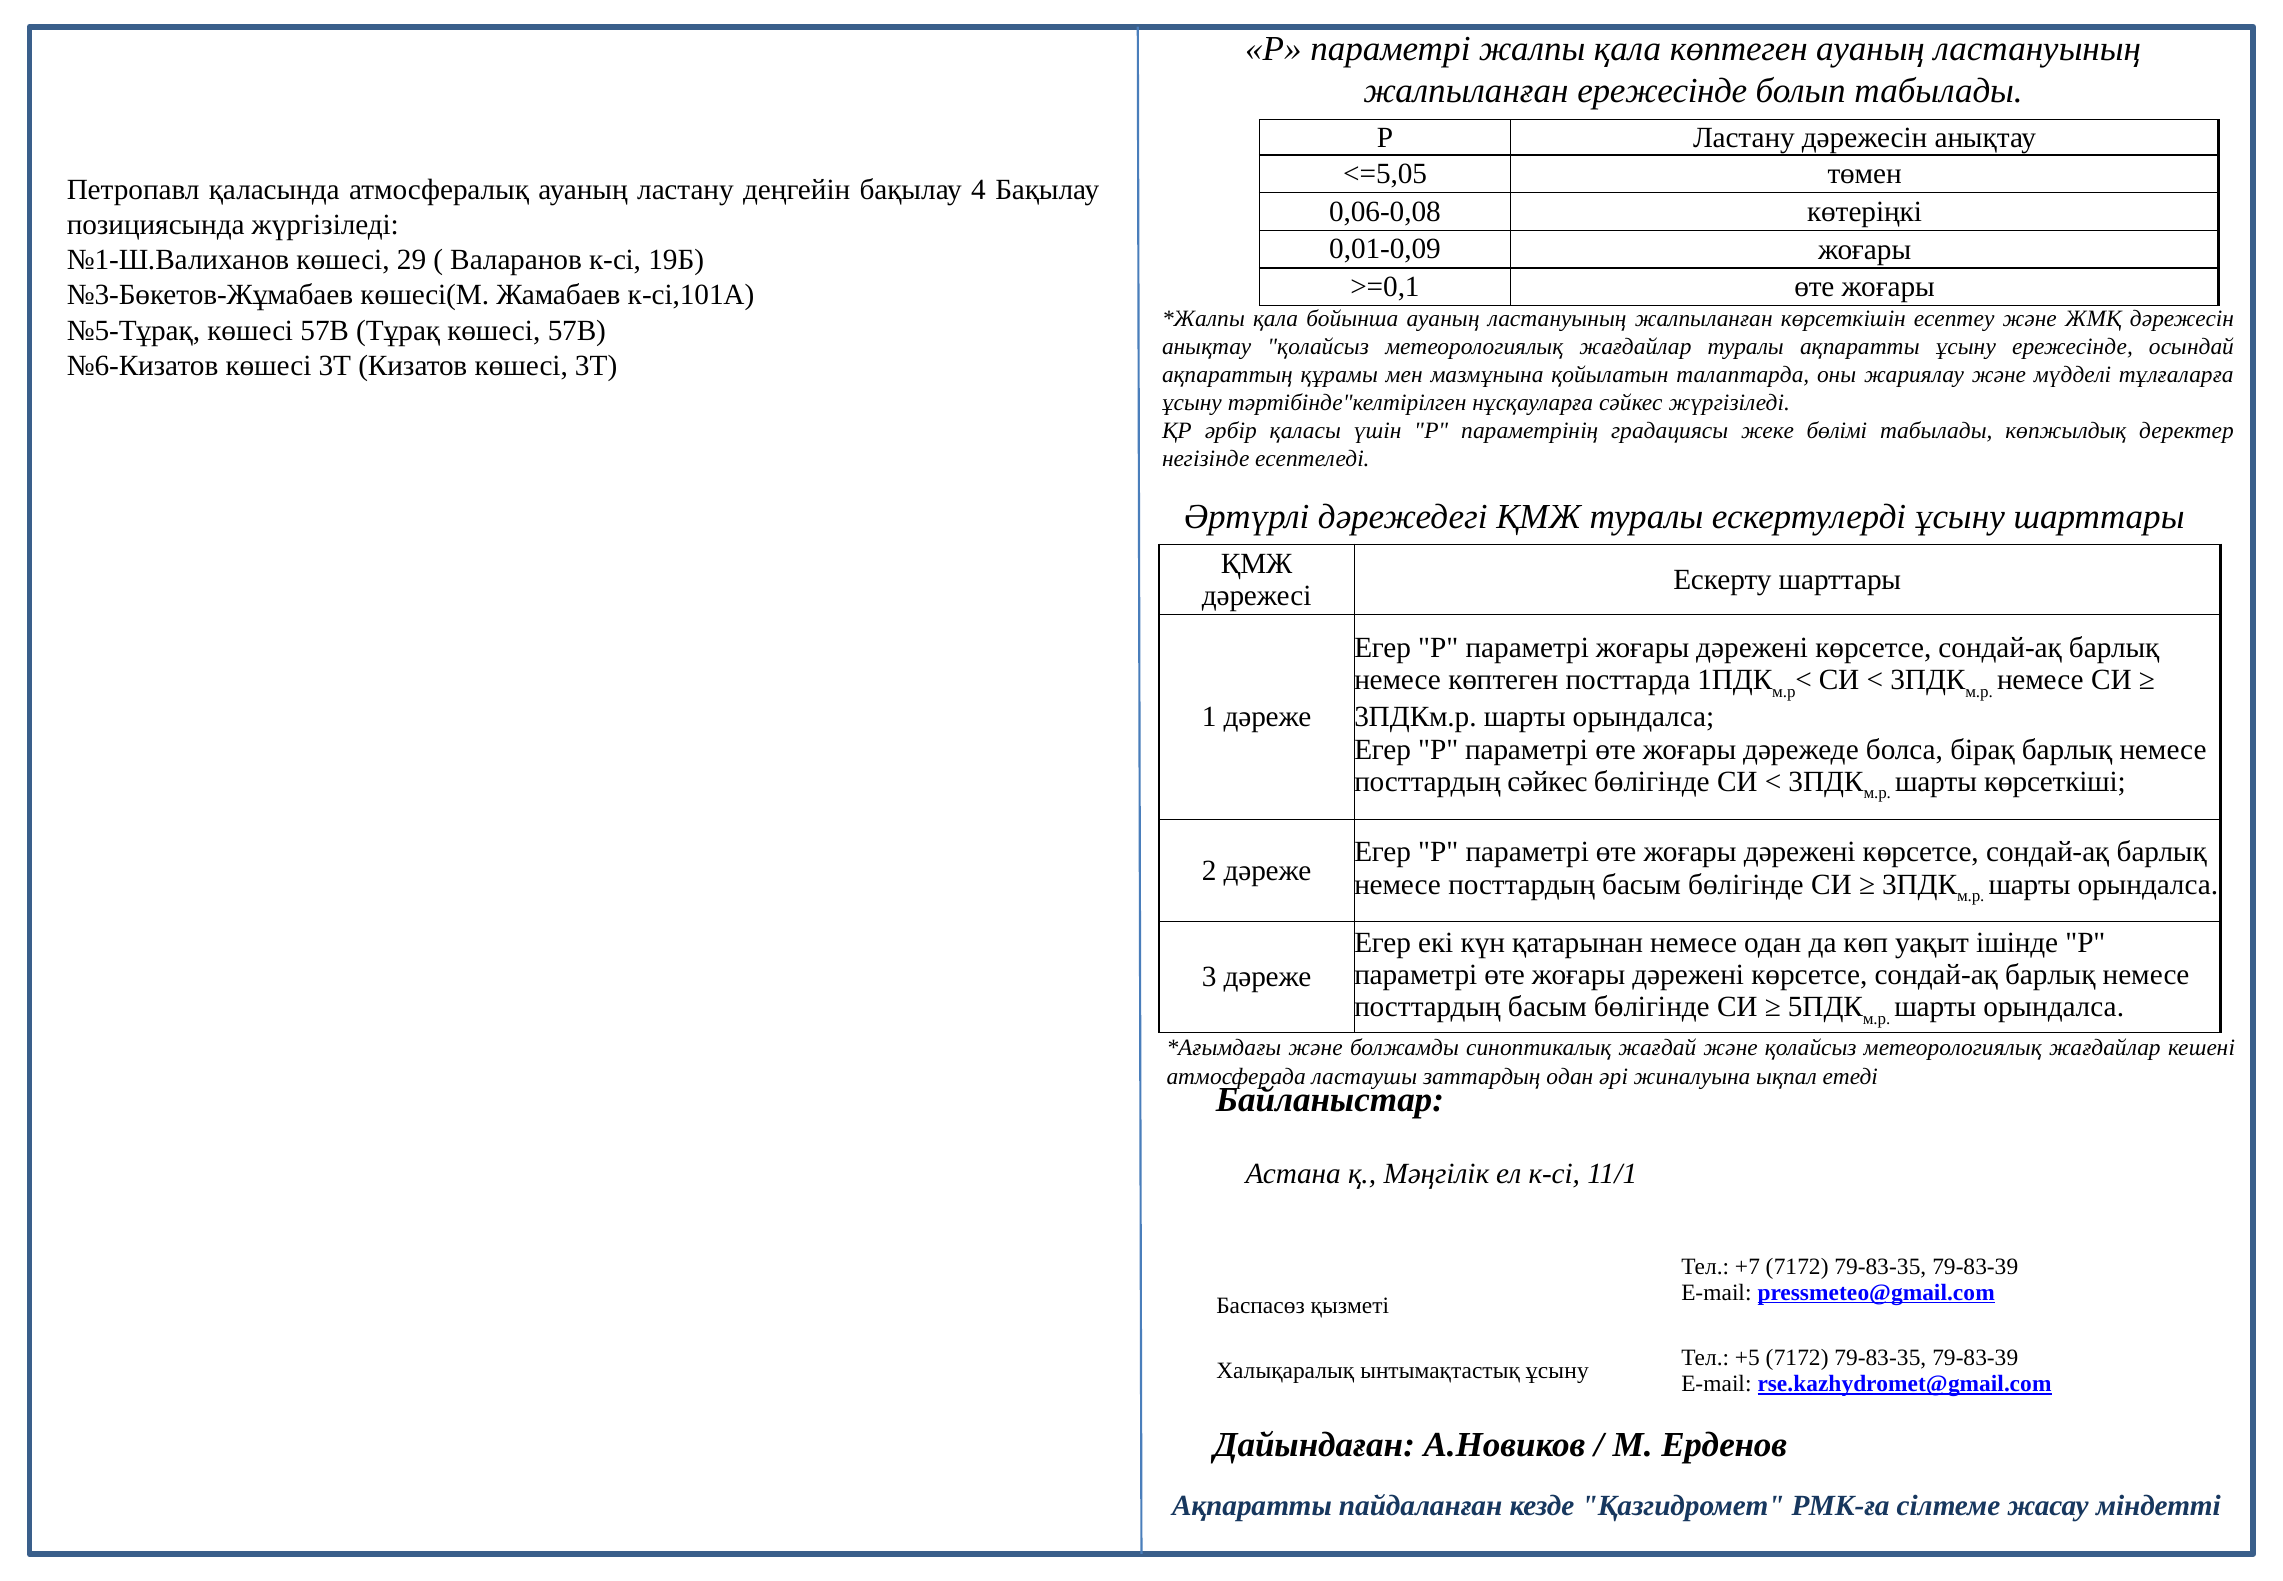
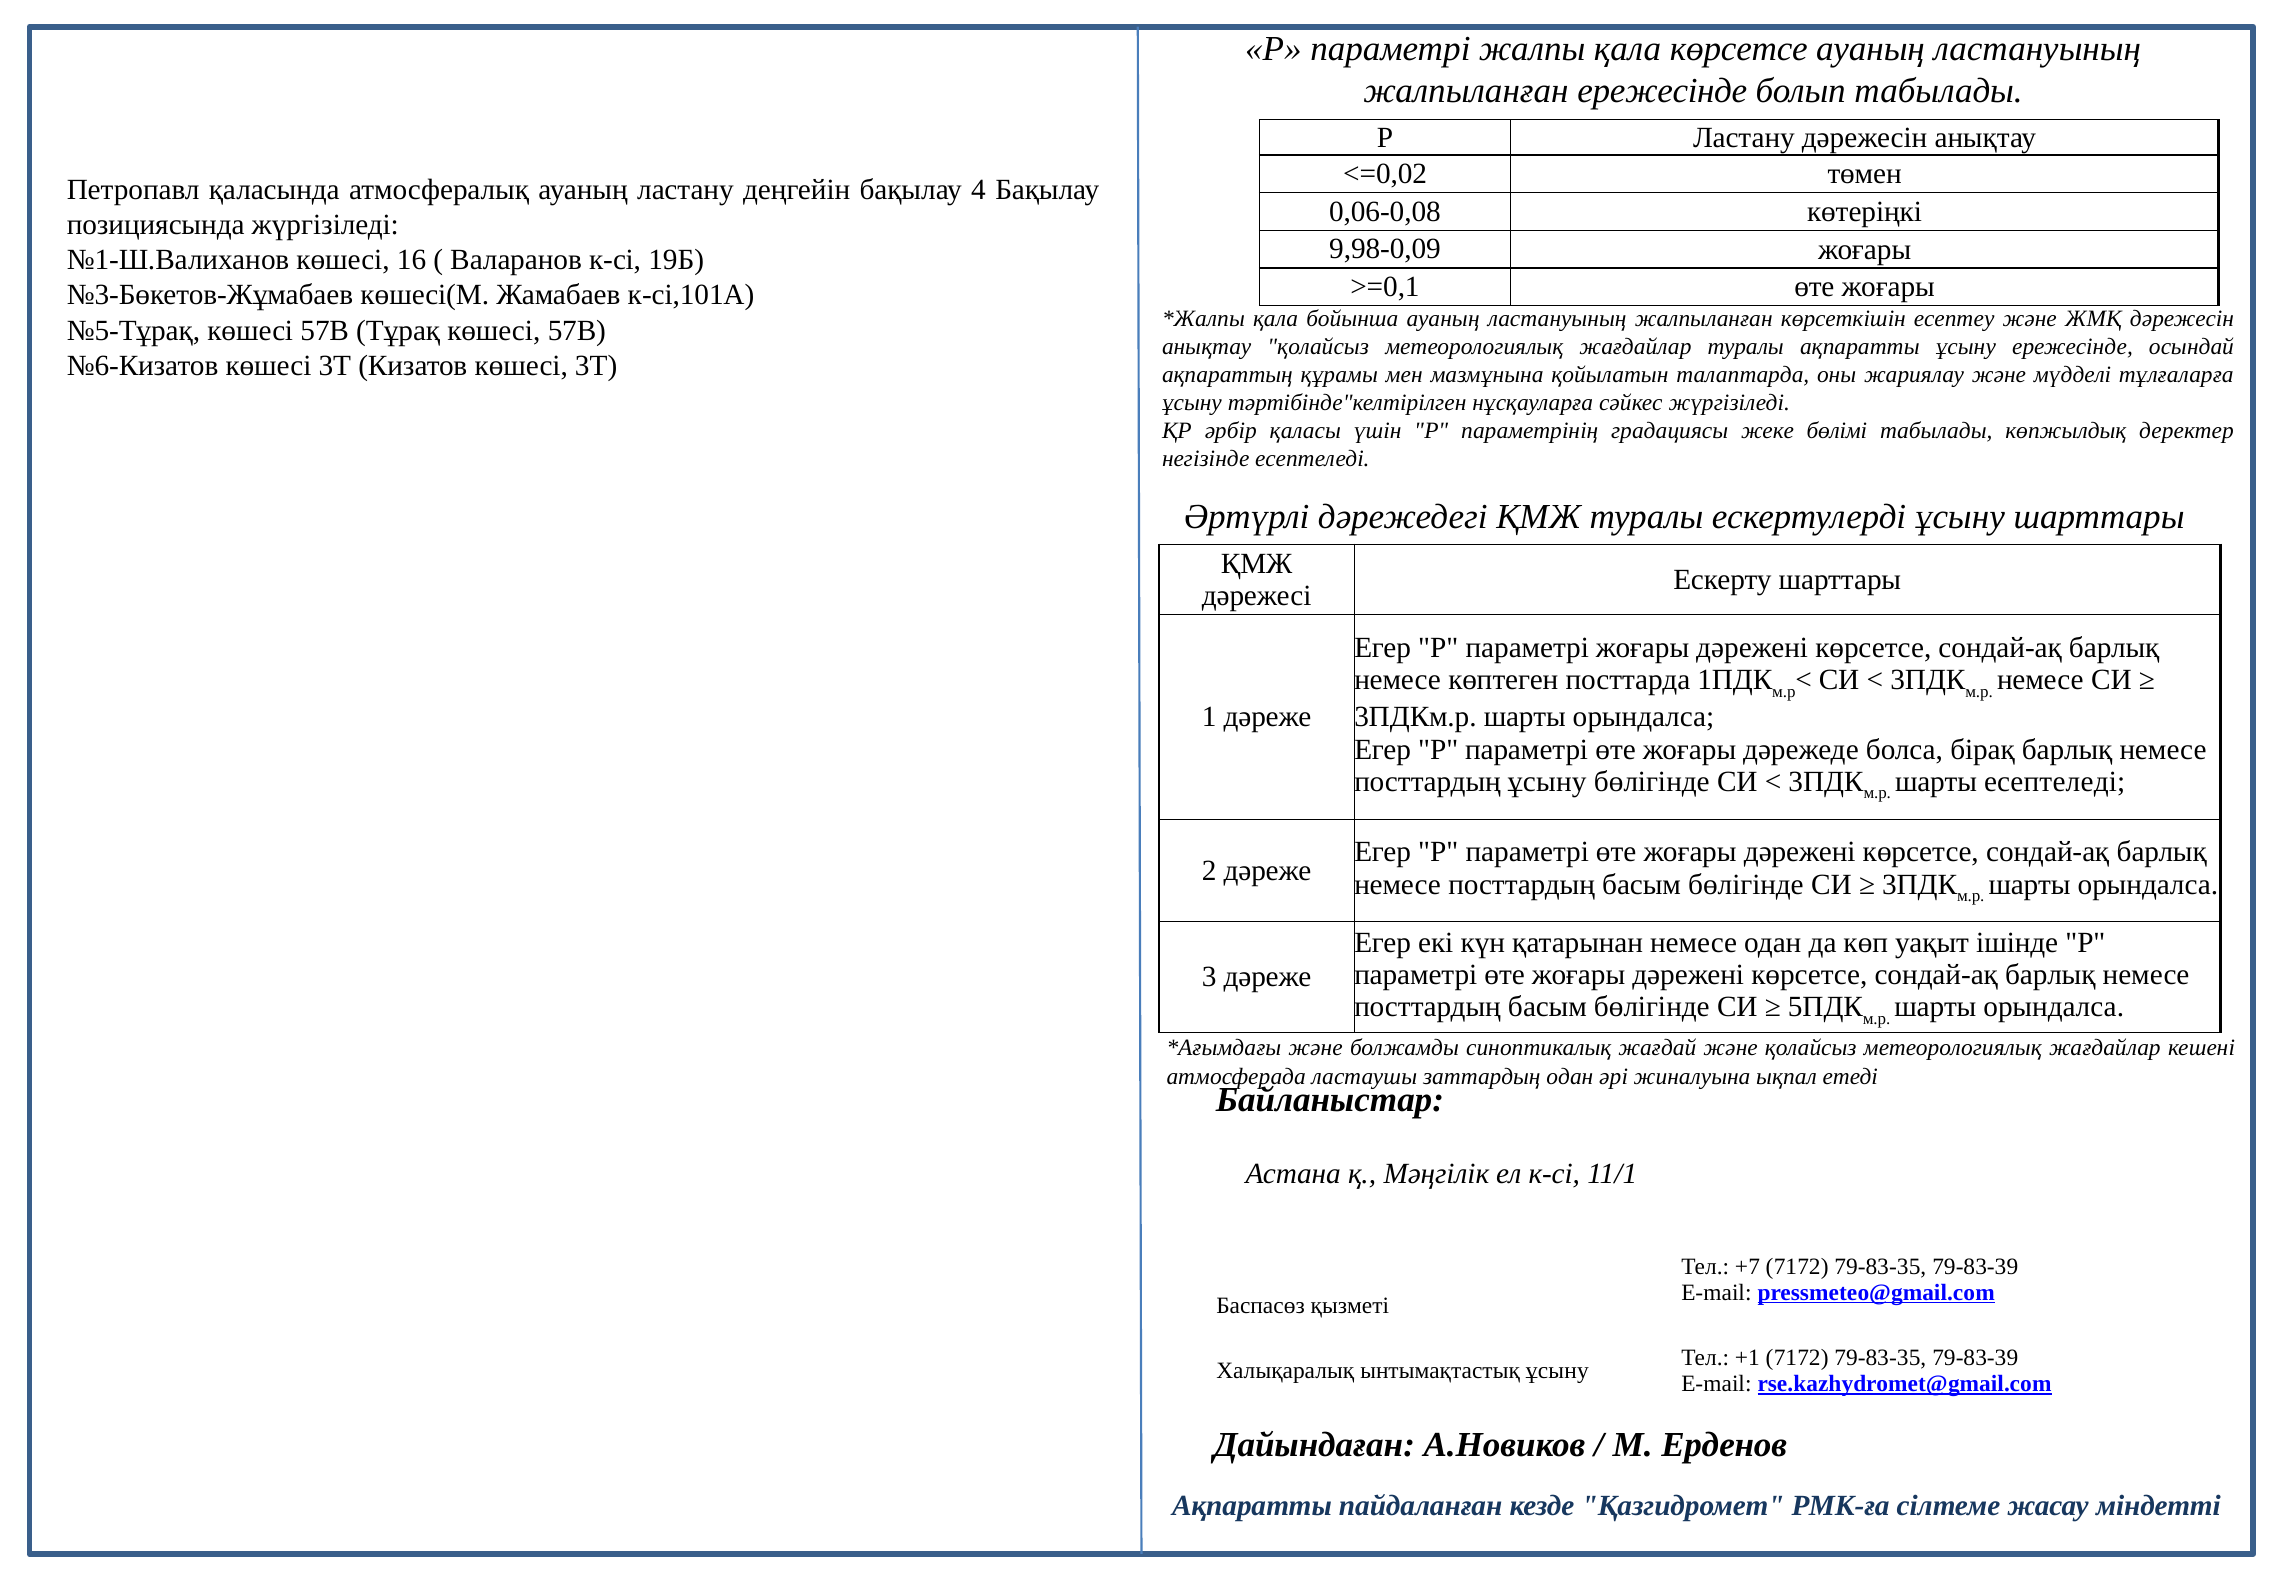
қала көптеген: көптеген -> көрсетсе
<=5,05: <=5,05 -> <=0,02
0,01-0,09: 0,01-0,09 -> 9,98-0,09
29: 29 -> 16
посттардың сәйкес: сәйкес -> ұсыну
шарты көрсеткіші: көрсеткіші -> есептеледі
+5: +5 -> +1
